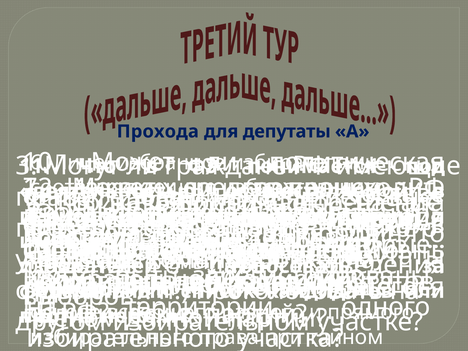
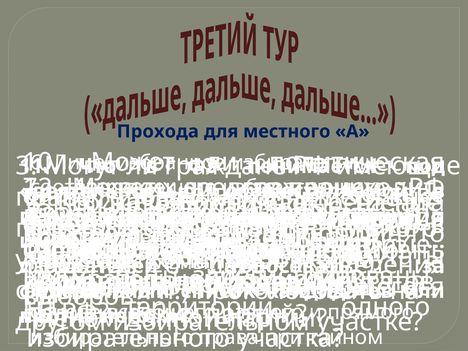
для депутаты: депутаты -> местного
